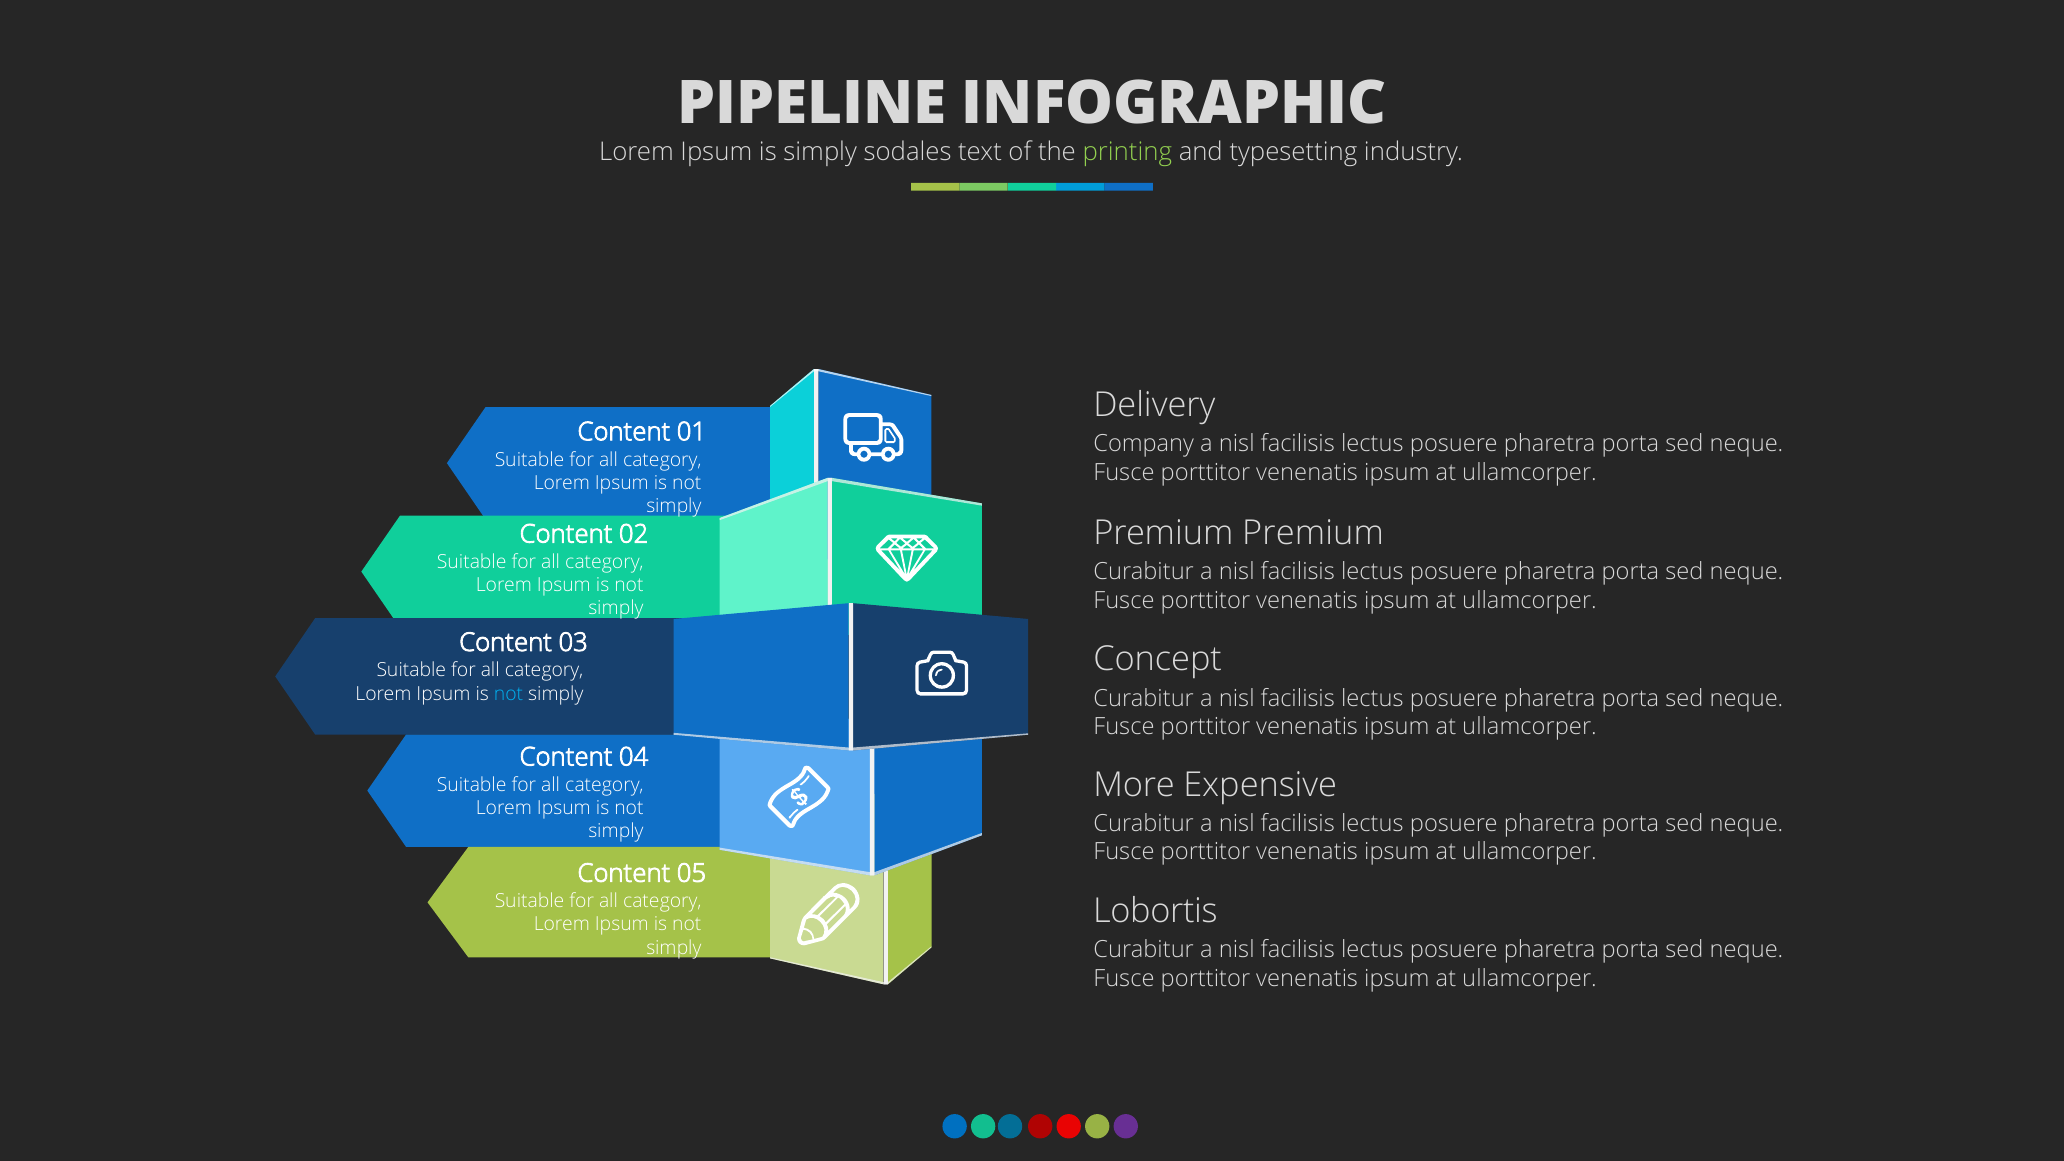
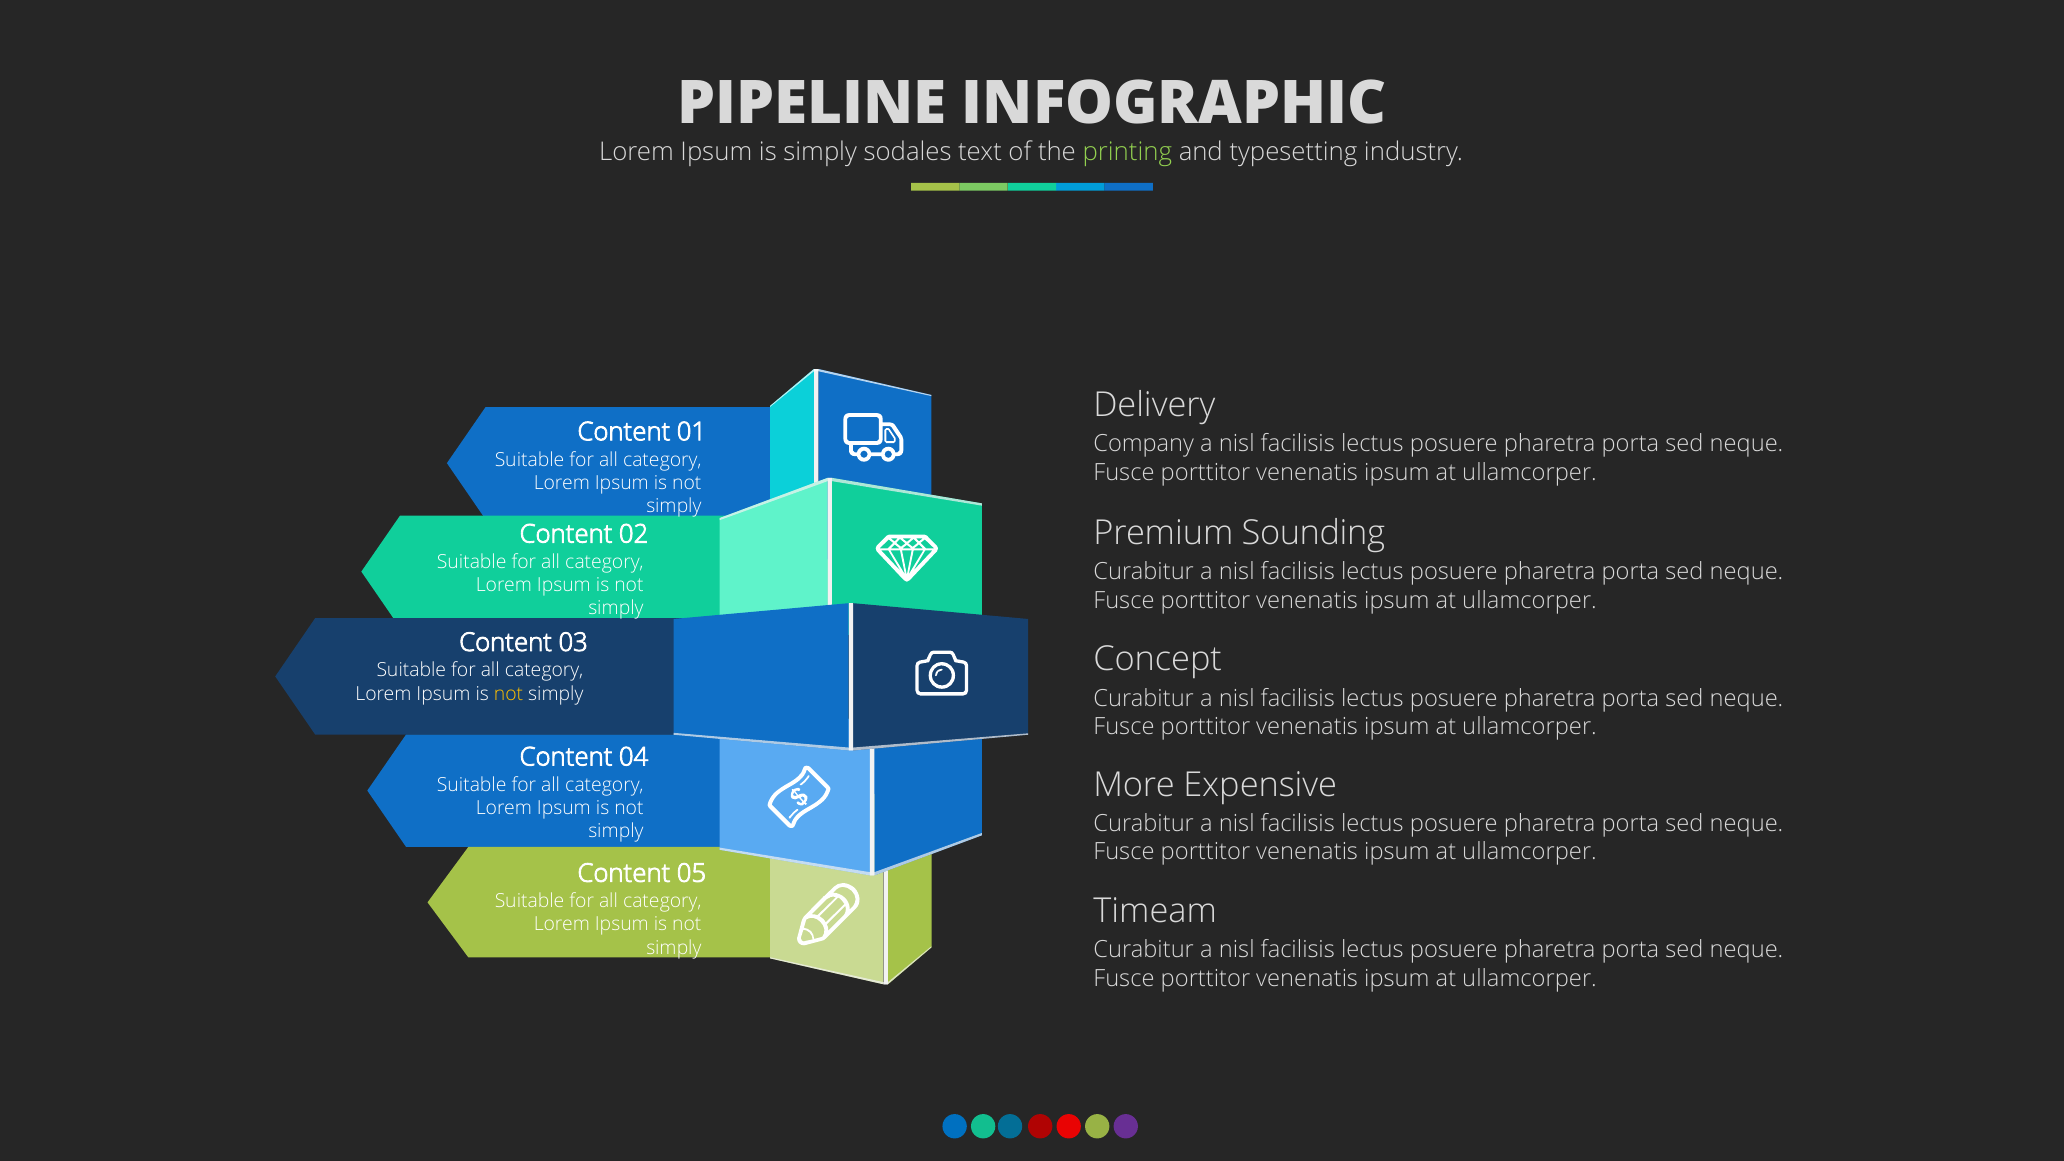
Premium Premium: Premium -> Sounding
not at (508, 694) colour: light blue -> yellow
Lobortis: Lobortis -> Timeam
